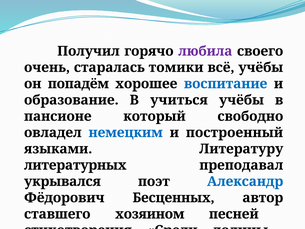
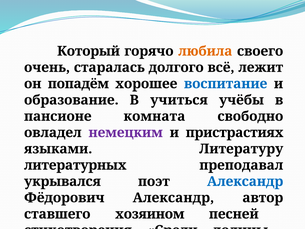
Получил: Получил -> Который
любила colour: purple -> orange
томики: томики -> долгого
всё учёбы: учёбы -> лежит
который: который -> комната
немецким colour: blue -> purple
построенный: построенный -> пристрастиях
Фёдорович Бесценных: Бесценных -> Александр
